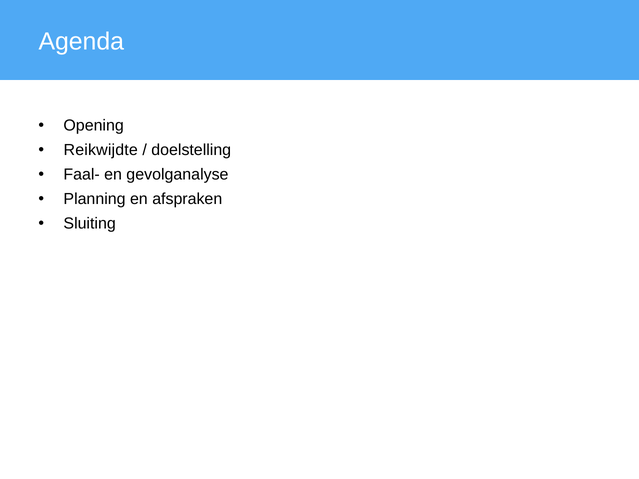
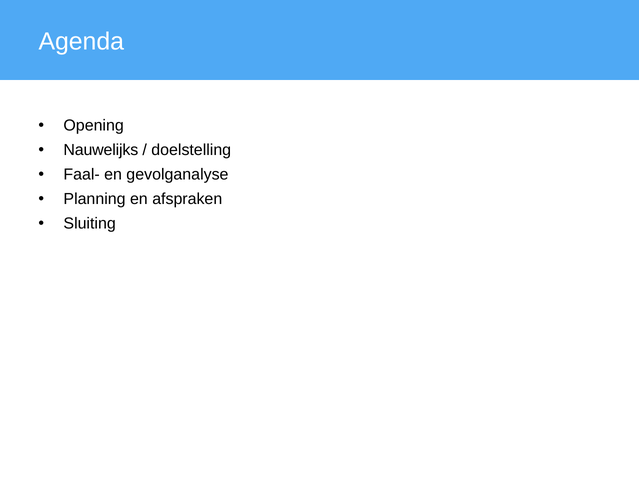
Reikwijdte: Reikwijdte -> Nauwelijks
